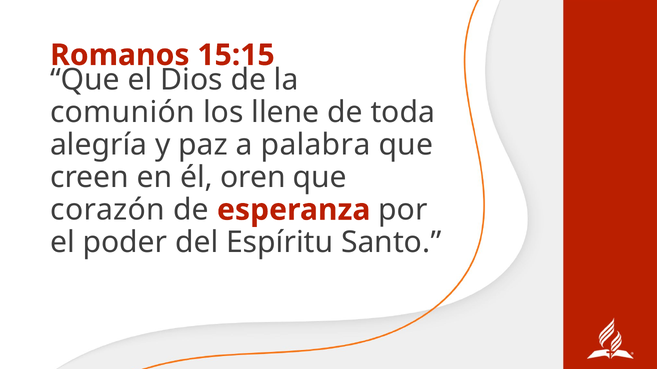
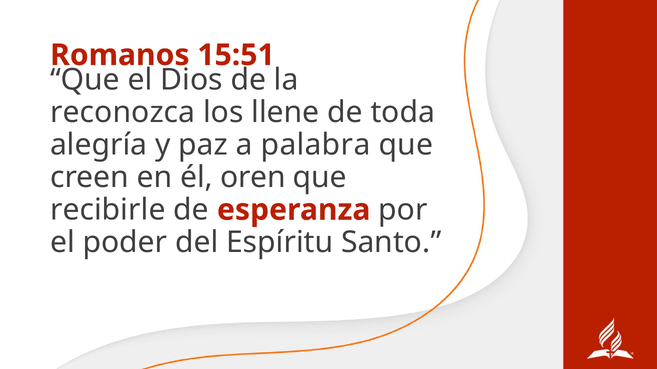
15:15: 15:15 -> 15:51
comunión: comunión -> reconozca
corazón: corazón -> recibirle
